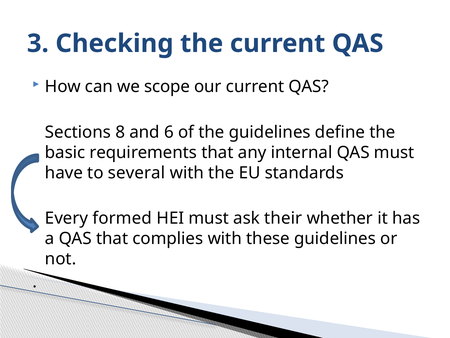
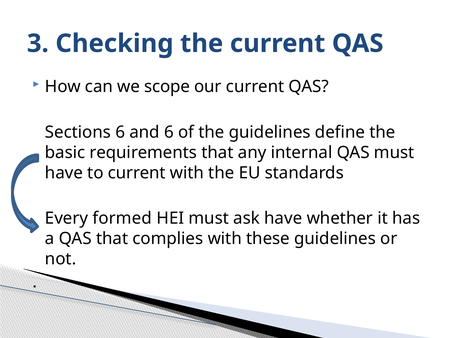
Sections 8: 8 -> 6
to several: several -> current
ask their: their -> have
